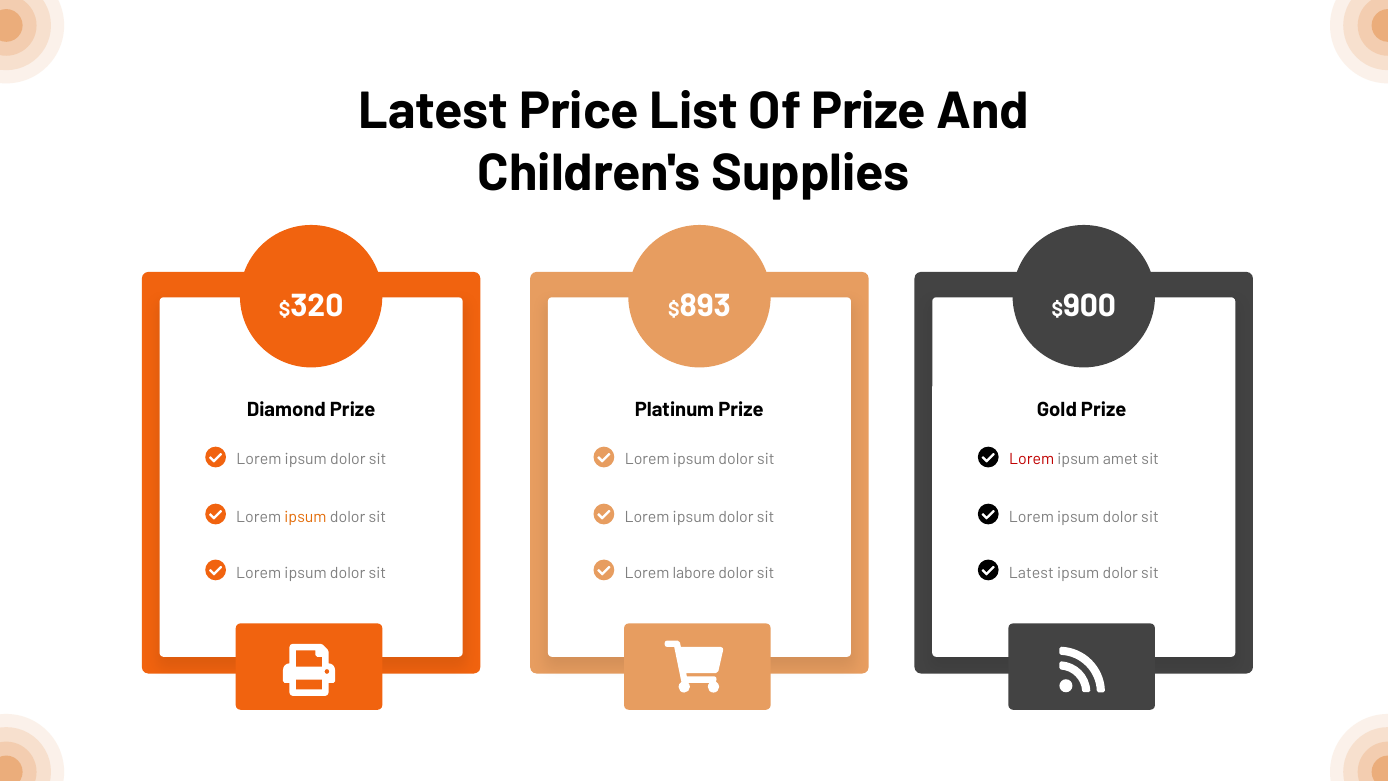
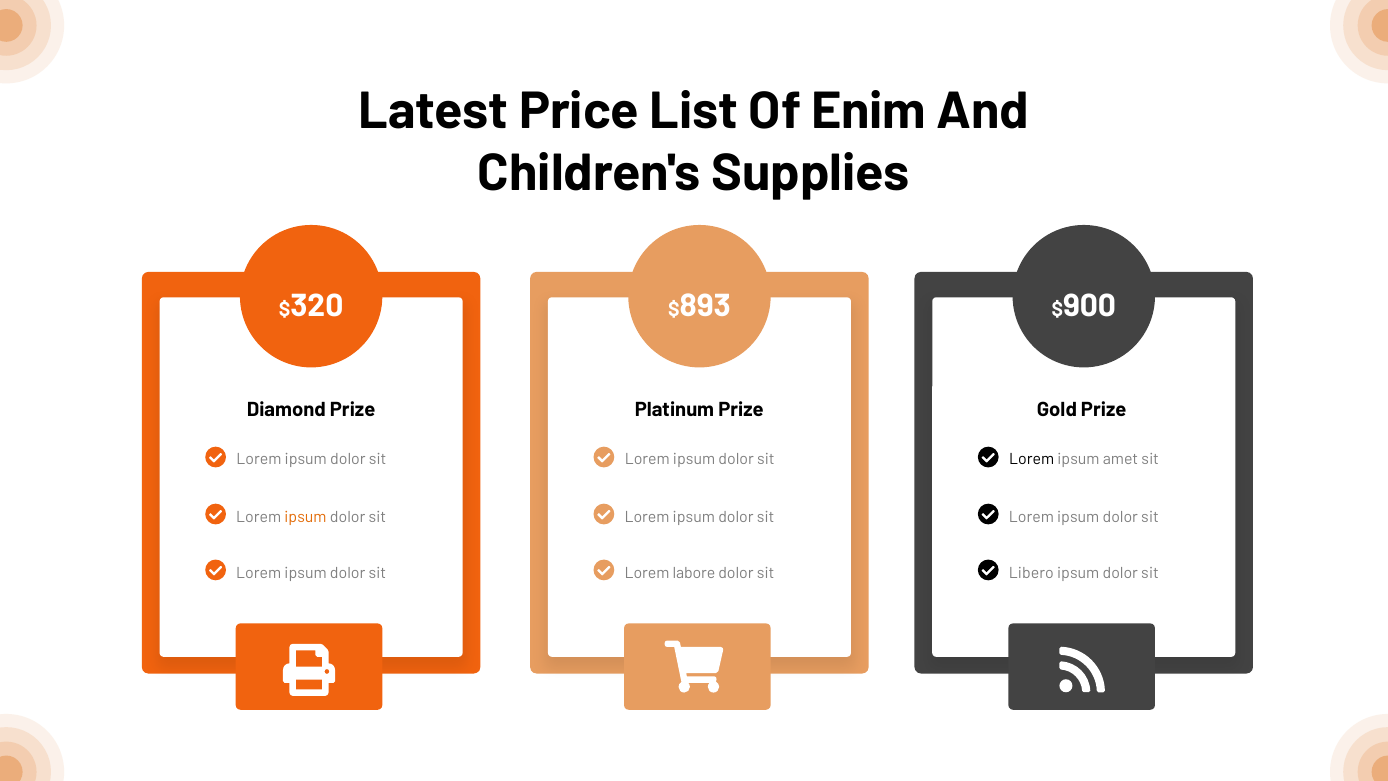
Of Prize: Prize -> Enim
Lorem at (1032, 460) colour: red -> black
Latest at (1031, 573): Latest -> Libero
